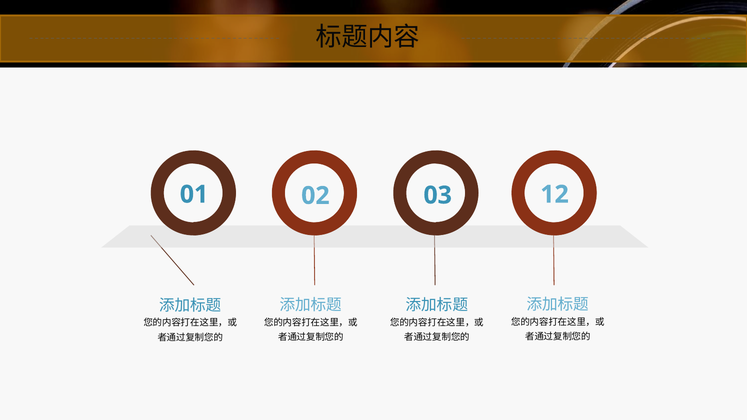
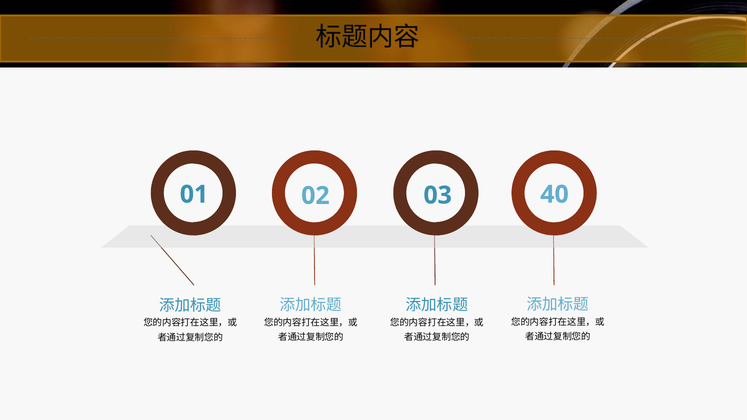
12: 12 -> 40
